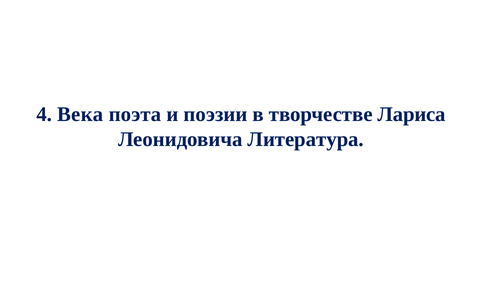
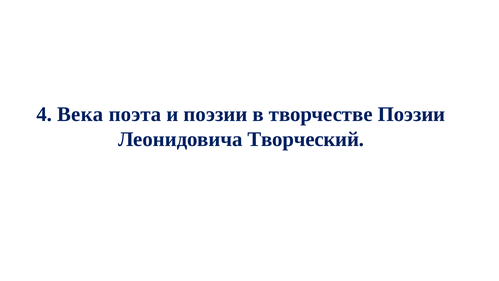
творчестве Лариса: Лариса -> Поэзии
Литература: Литература -> Творческий
